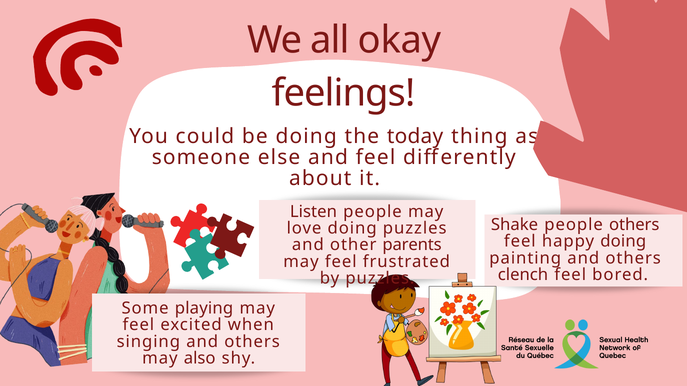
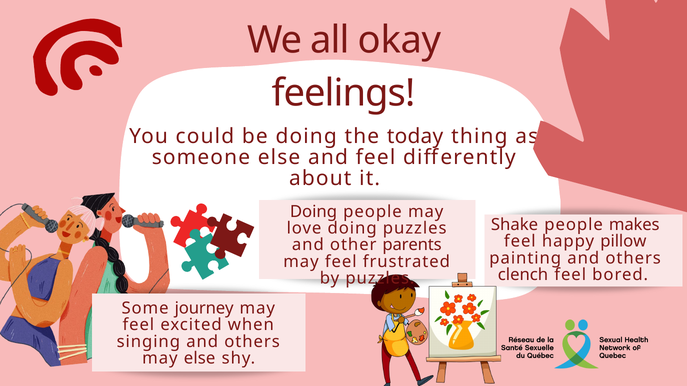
Listen at (313, 212): Listen -> Doing
people others: others -> makes
happy doing: doing -> pillow
playing: playing -> journey
may also: also -> else
